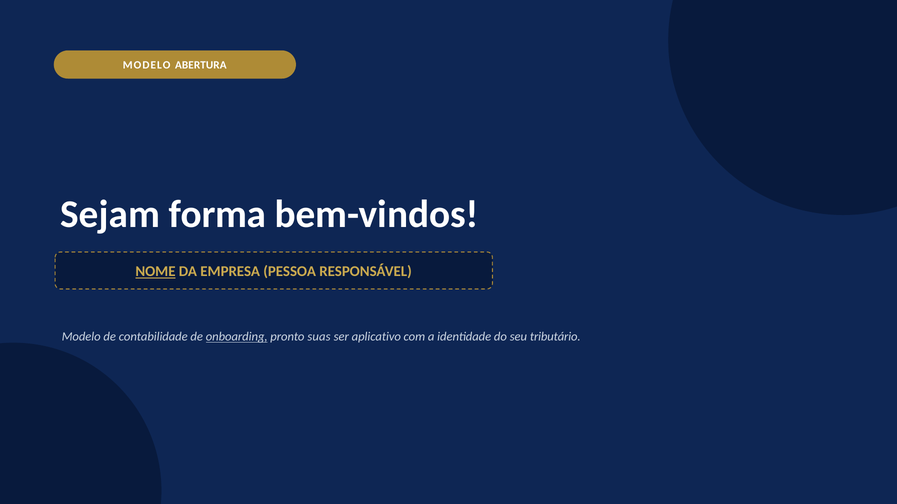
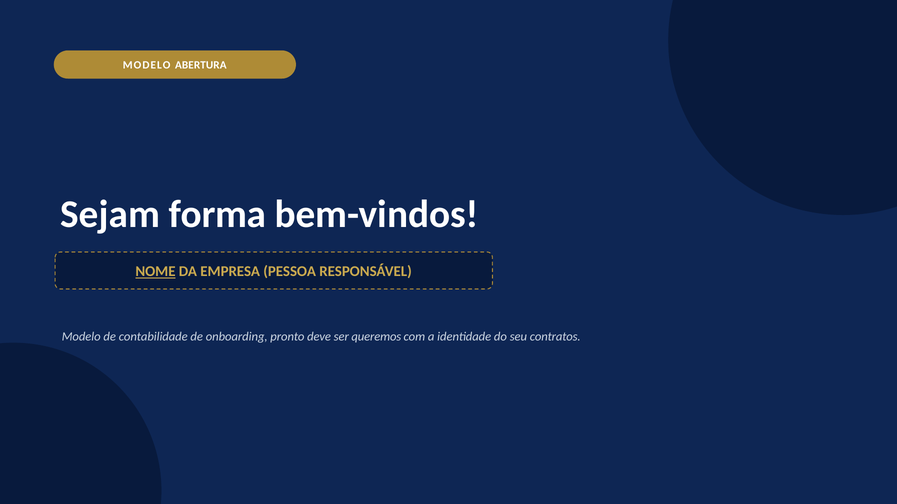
onboarding underline: present -> none
suas: suas -> deve
aplicativo: aplicativo -> queremos
tributário: tributário -> contratos
